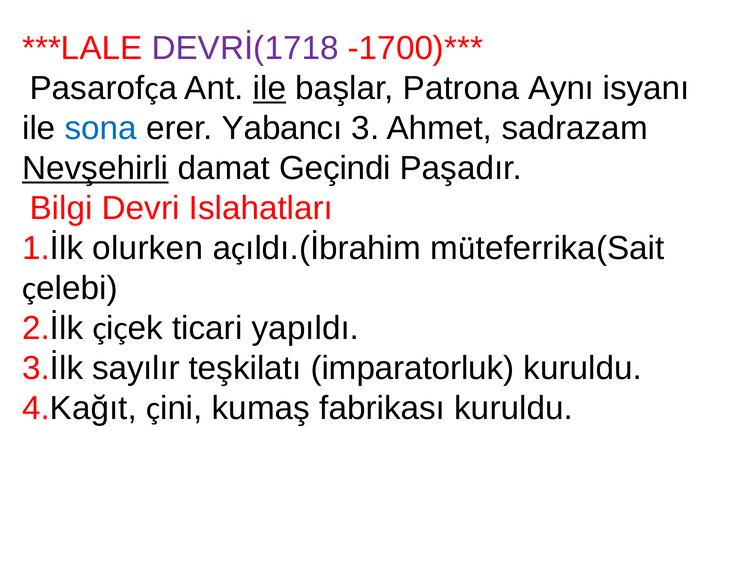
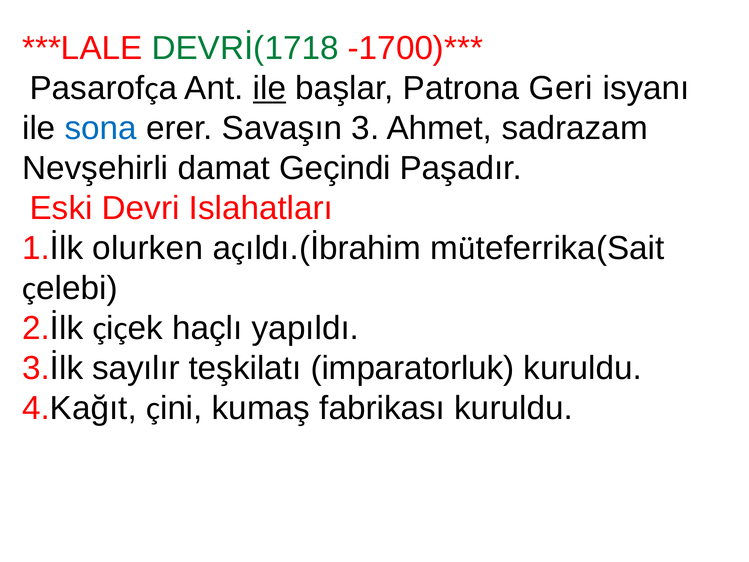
DEVRİ(1718 colour: purple -> green
Aynı: Aynı -> Geri
Yabancı: Yabancı -> Savaşın
Nevşehirli underline: present -> none
Bilgi: Bilgi -> Eski
ticari: ticari -> haçlı
